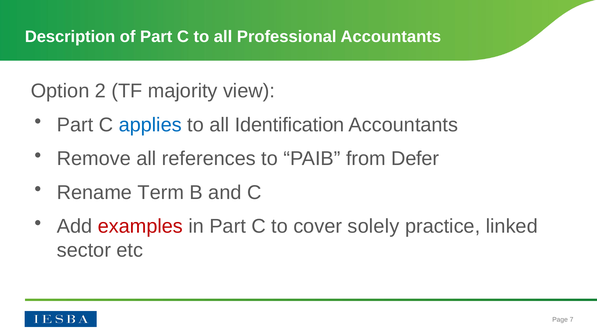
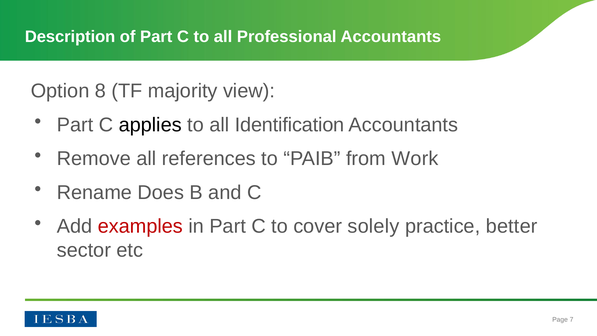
2: 2 -> 8
applies colour: blue -> black
Defer: Defer -> Work
Term: Term -> Does
linked: linked -> better
